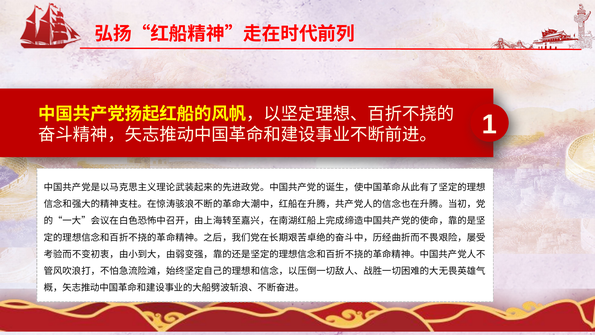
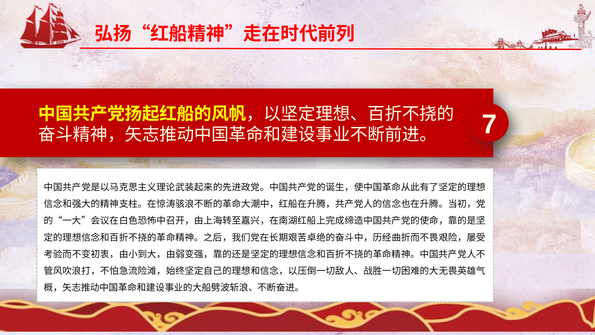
1: 1 -> 7
